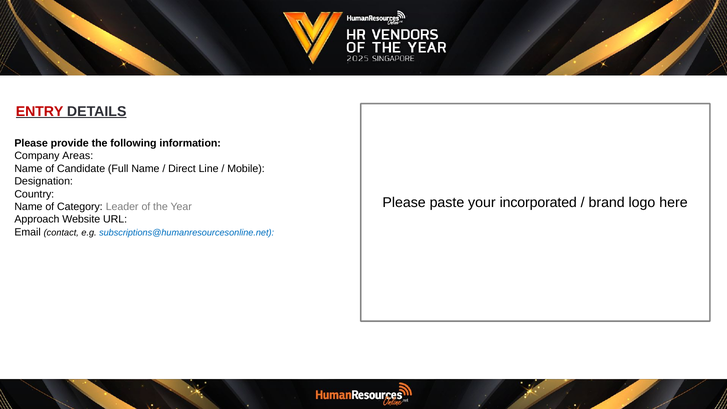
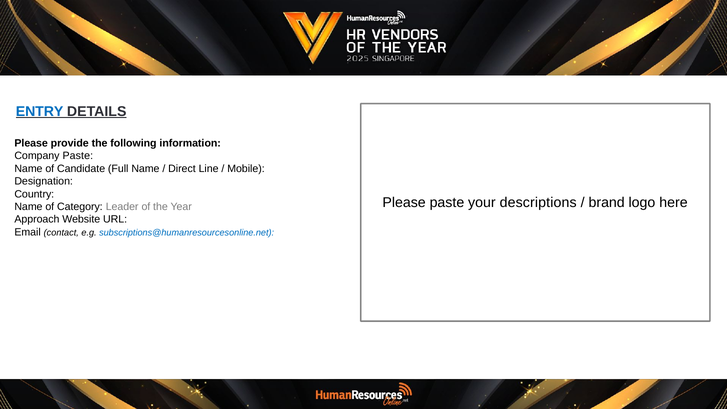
ENTRY colour: red -> blue
Company Areas: Areas -> Paste
incorporated: incorporated -> descriptions
